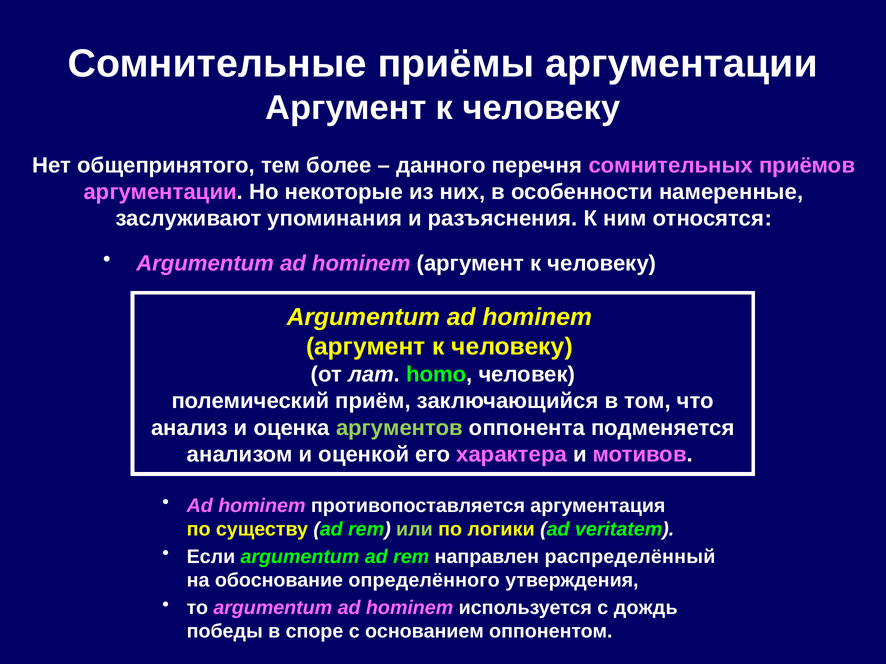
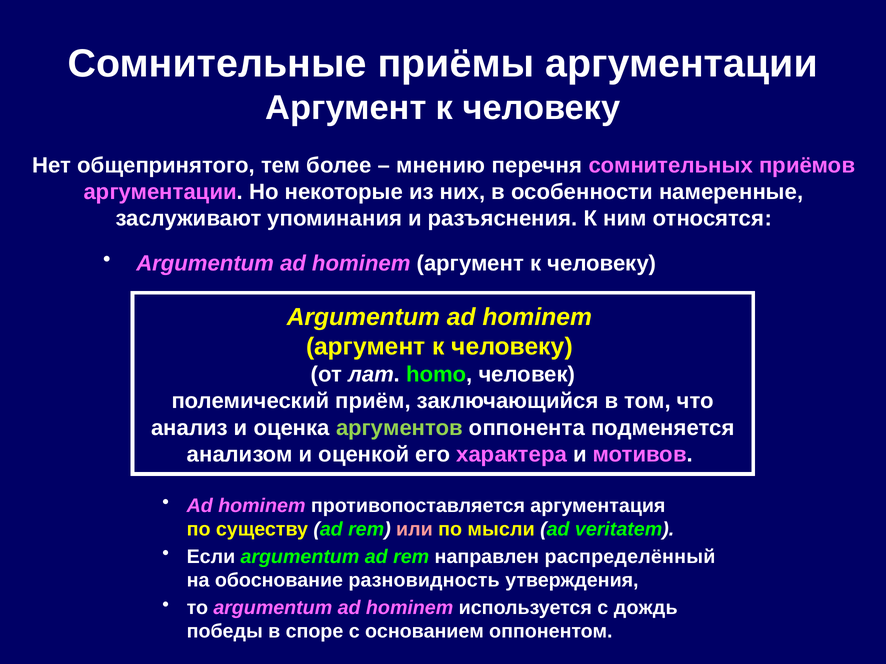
данного: данного -> мнению
или colour: light green -> pink
логики: логики -> мысли
определённого: определённого -> разновидность
